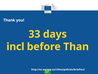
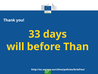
incl: incl -> will
